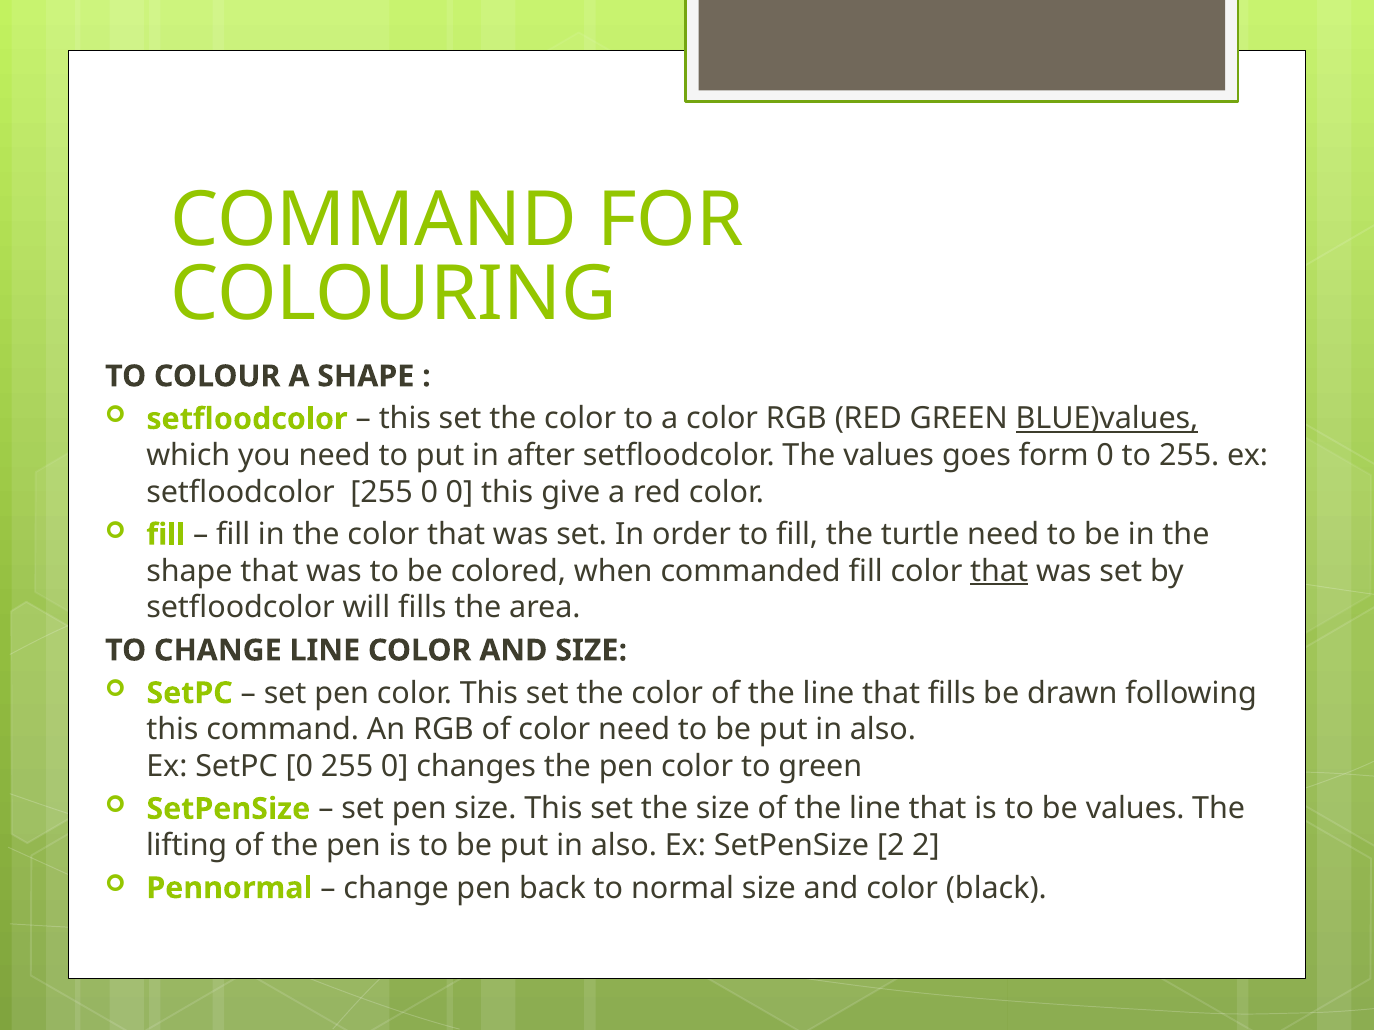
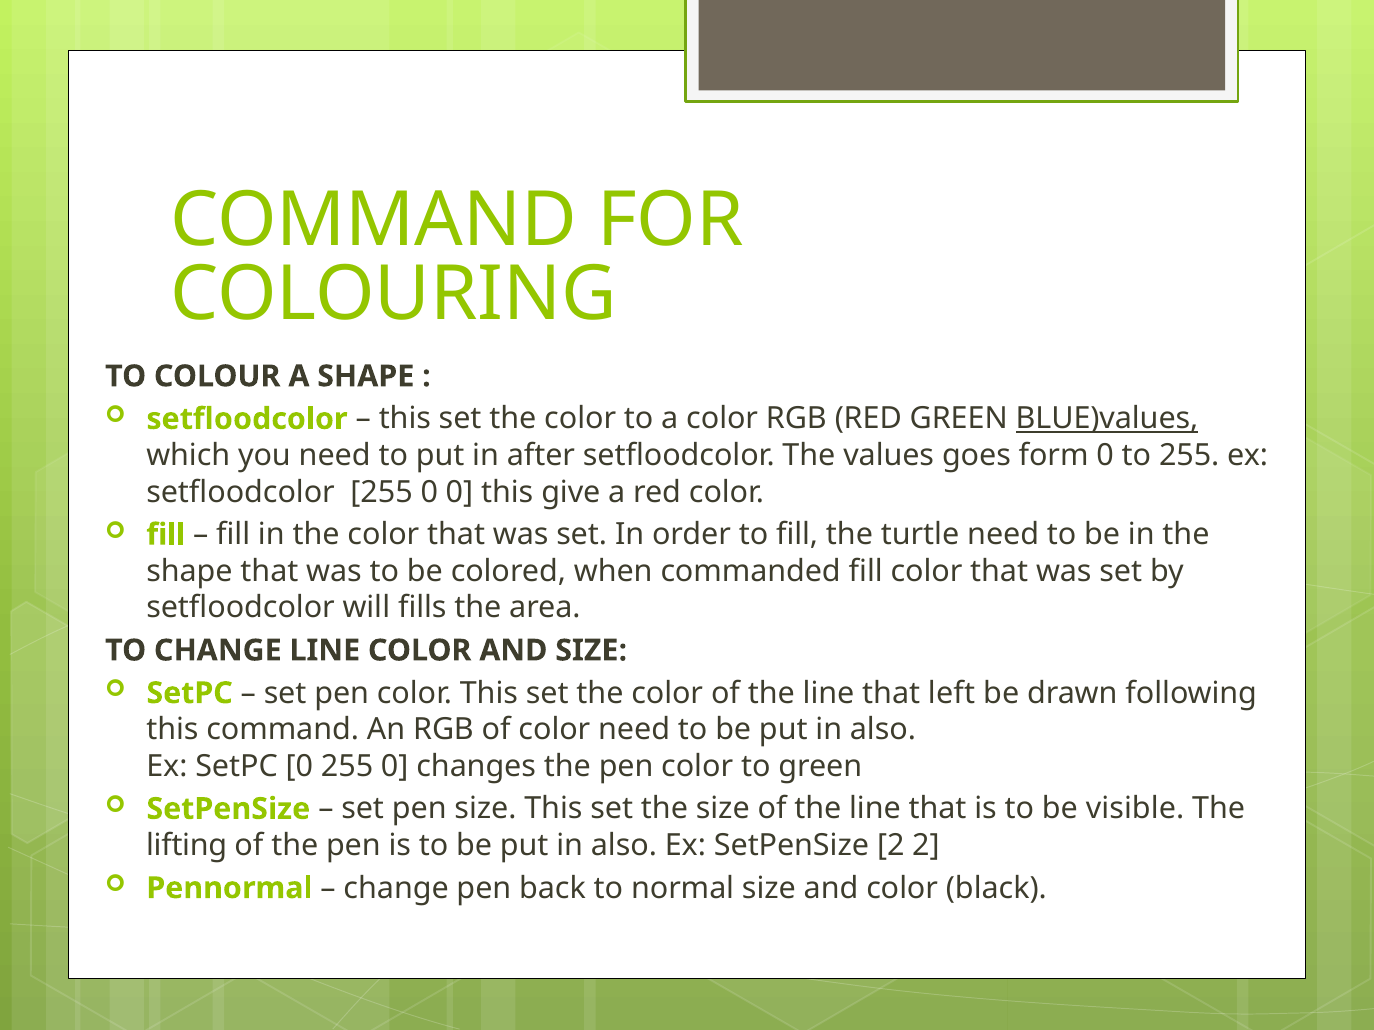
that at (999, 572) underline: present -> none
that fills: fills -> left
be values: values -> visible
